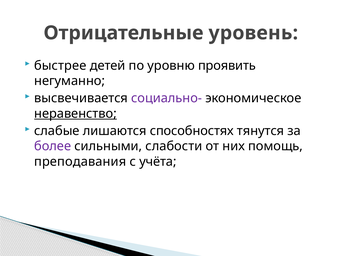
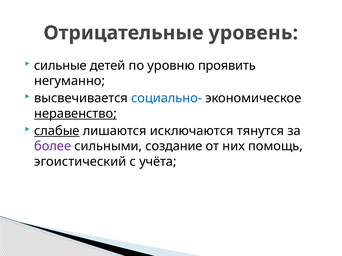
быстрее: быстрее -> сильные
социально- colour: purple -> blue
слабые underline: none -> present
способностях: способностях -> исключаются
слабости: слабости -> создание
преподавания: преподавания -> эгоистический
